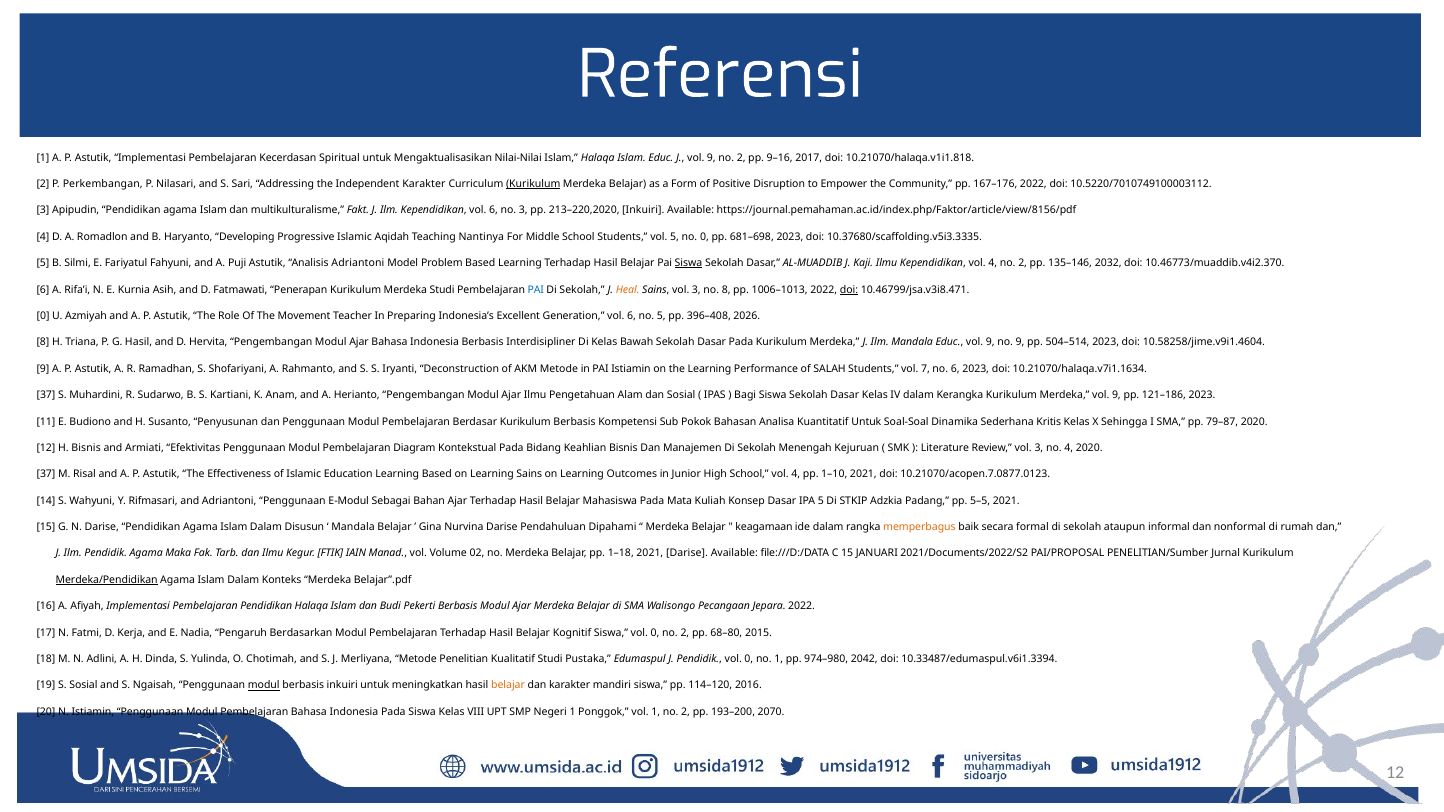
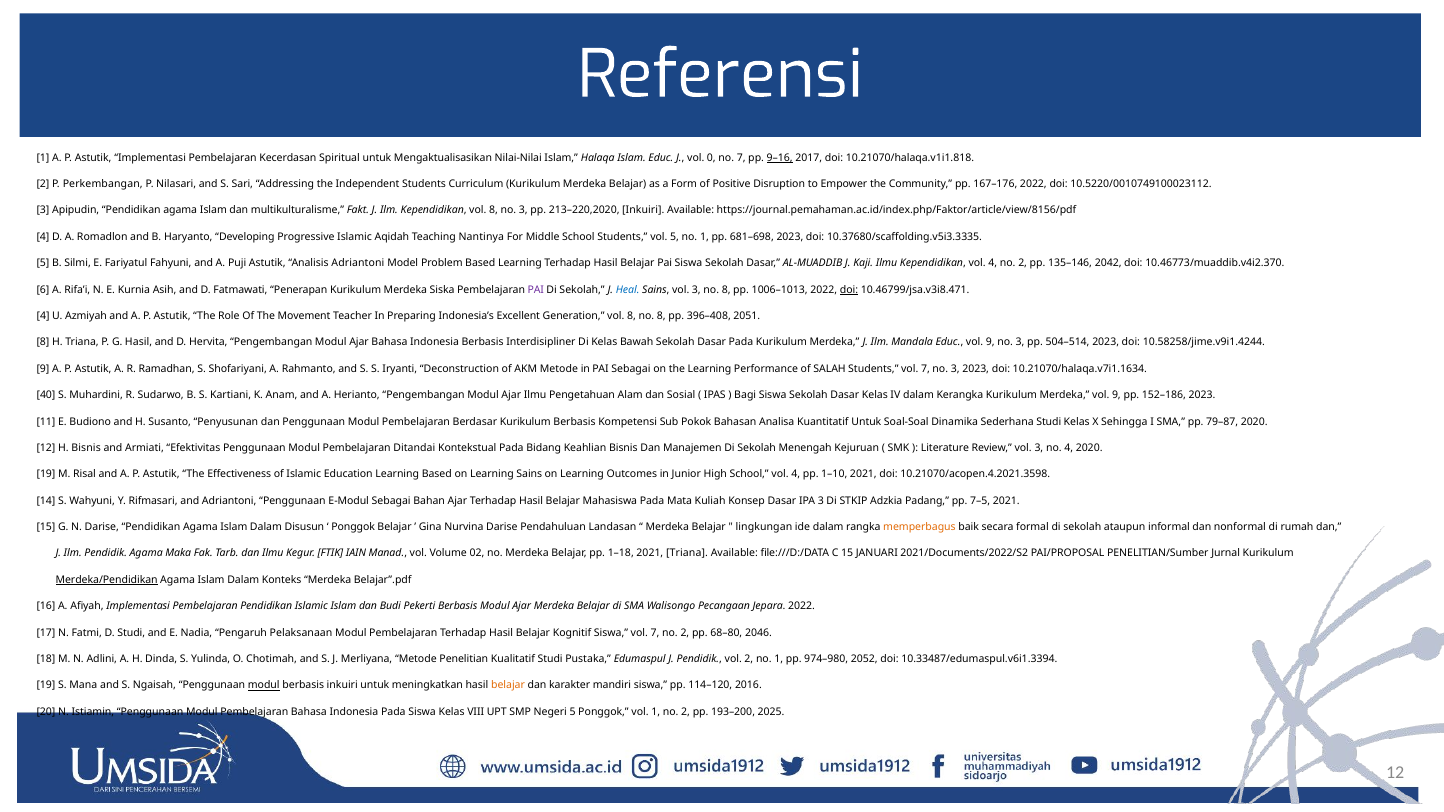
J vol 9: 9 -> 0
2 at (741, 158): 2 -> 7
9–16 underline: none -> present
Independent Karakter: Karakter -> Students
Kurikulum at (533, 184) underline: present -> none
10.5220/7010749100003112: 10.5220/7010749100003112 -> 10.5220/0010749100023112
Kependidikan vol 6: 6 -> 8
5 no 0: 0 -> 1
Siswa at (689, 263) underline: present -> none
2032: 2032 -> 2042
Merdeka Studi: Studi -> Siska
PAI at (536, 290) colour: blue -> purple
Heal colour: orange -> blue
0 at (43, 316): 0 -> 4
Generation vol 6: 6 -> 8
5 at (661, 316): 5 -> 8
2026: 2026 -> 2051
9 no 9: 9 -> 3
10.58258/jime.v9i1.4604: 10.58258/jime.v9i1.4604 -> 10.58258/jime.v9i1.4244
PAI Istiamin: Istiamin -> Sebagai
7 no 6: 6 -> 3
37 at (46, 395): 37 -> 40
121–186: 121–186 -> 152–186
Sederhana Kritis: Kritis -> Studi
Diagram: Diagram -> Ditandai
37 at (46, 474): 37 -> 19
10.21070/acopen.7.0877.0123: 10.21070/acopen.7.0877.0123 -> 10.21070/acopen.4.2021.3598
IPA 5: 5 -> 3
5–5: 5–5 -> 7–5
Mandala at (353, 527): Mandala -> Ponggok
Dipahami: Dipahami -> Landasan
keagamaan: keagamaan -> lingkungan
2021 Darise: Darise -> Triana
Pendidikan Halaqa: Halaqa -> Islamic
D Kerja: Kerja -> Studi
Berdasarkan: Berdasarkan -> Pelaksanaan
Siswa vol 0: 0 -> 7
2015: 2015 -> 2046
Pendidik vol 0: 0 -> 2
2042: 2042 -> 2052
S Sosial: Sosial -> Mana
Negeri 1: 1 -> 5
2070: 2070 -> 2025
